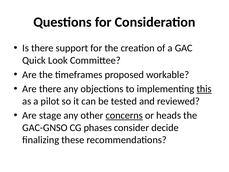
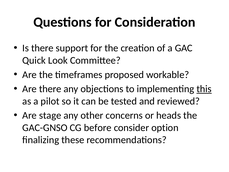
concerns underline: present -> none
phases: phases -> before
decide: decide -> option
